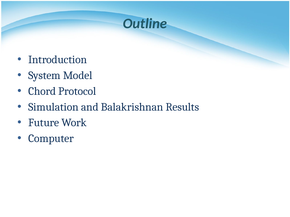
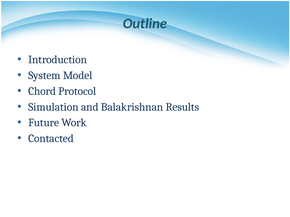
Computer: Computer -> Contacted
